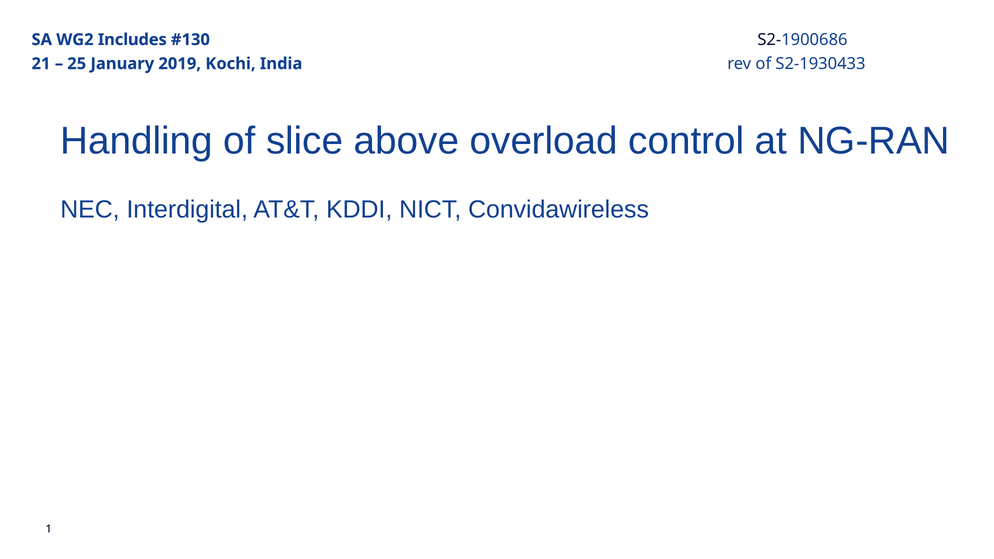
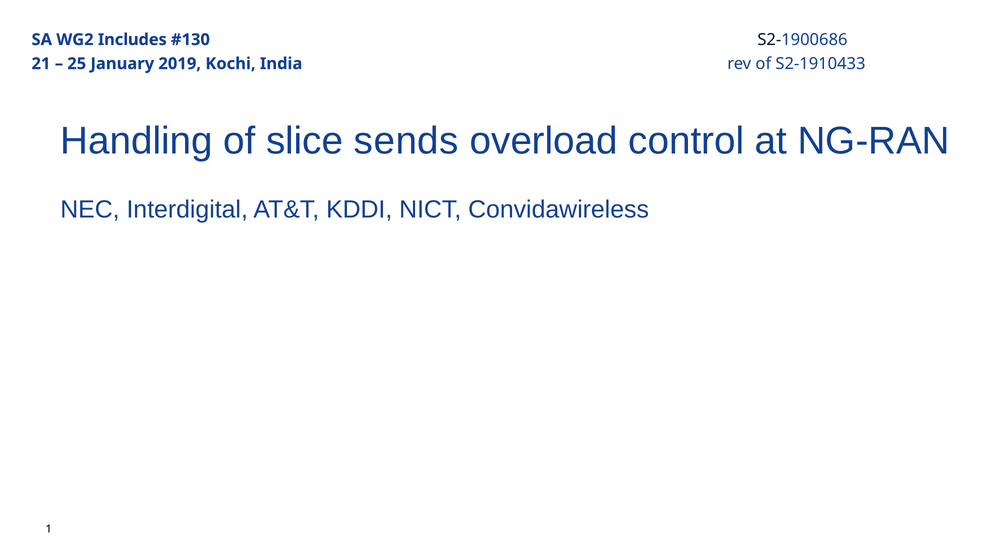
S2-1930433: S2-1930433 -> S2-1910433
above: above -> sends
